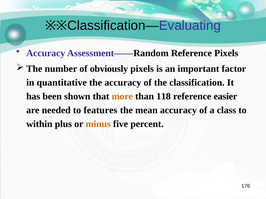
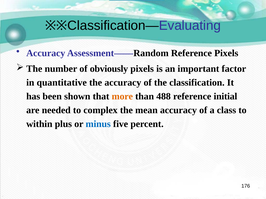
118: 118 -> 488
easier: easier -> initial
features: features -> complex
minus colour: orange -> blue
